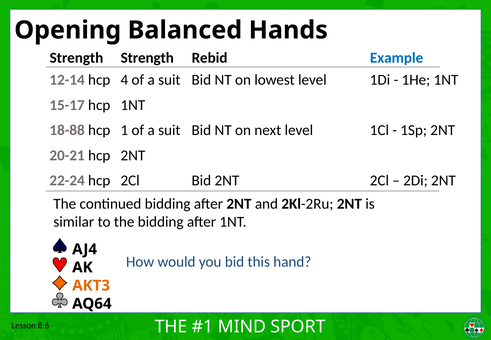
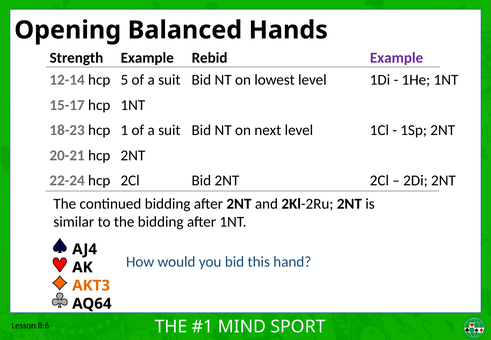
Strength Strength: Strength -> Example
Example at (397, 58) colour: blue -> purple
4: 4 -> 5
18-88: 18-88 -> 18-23
